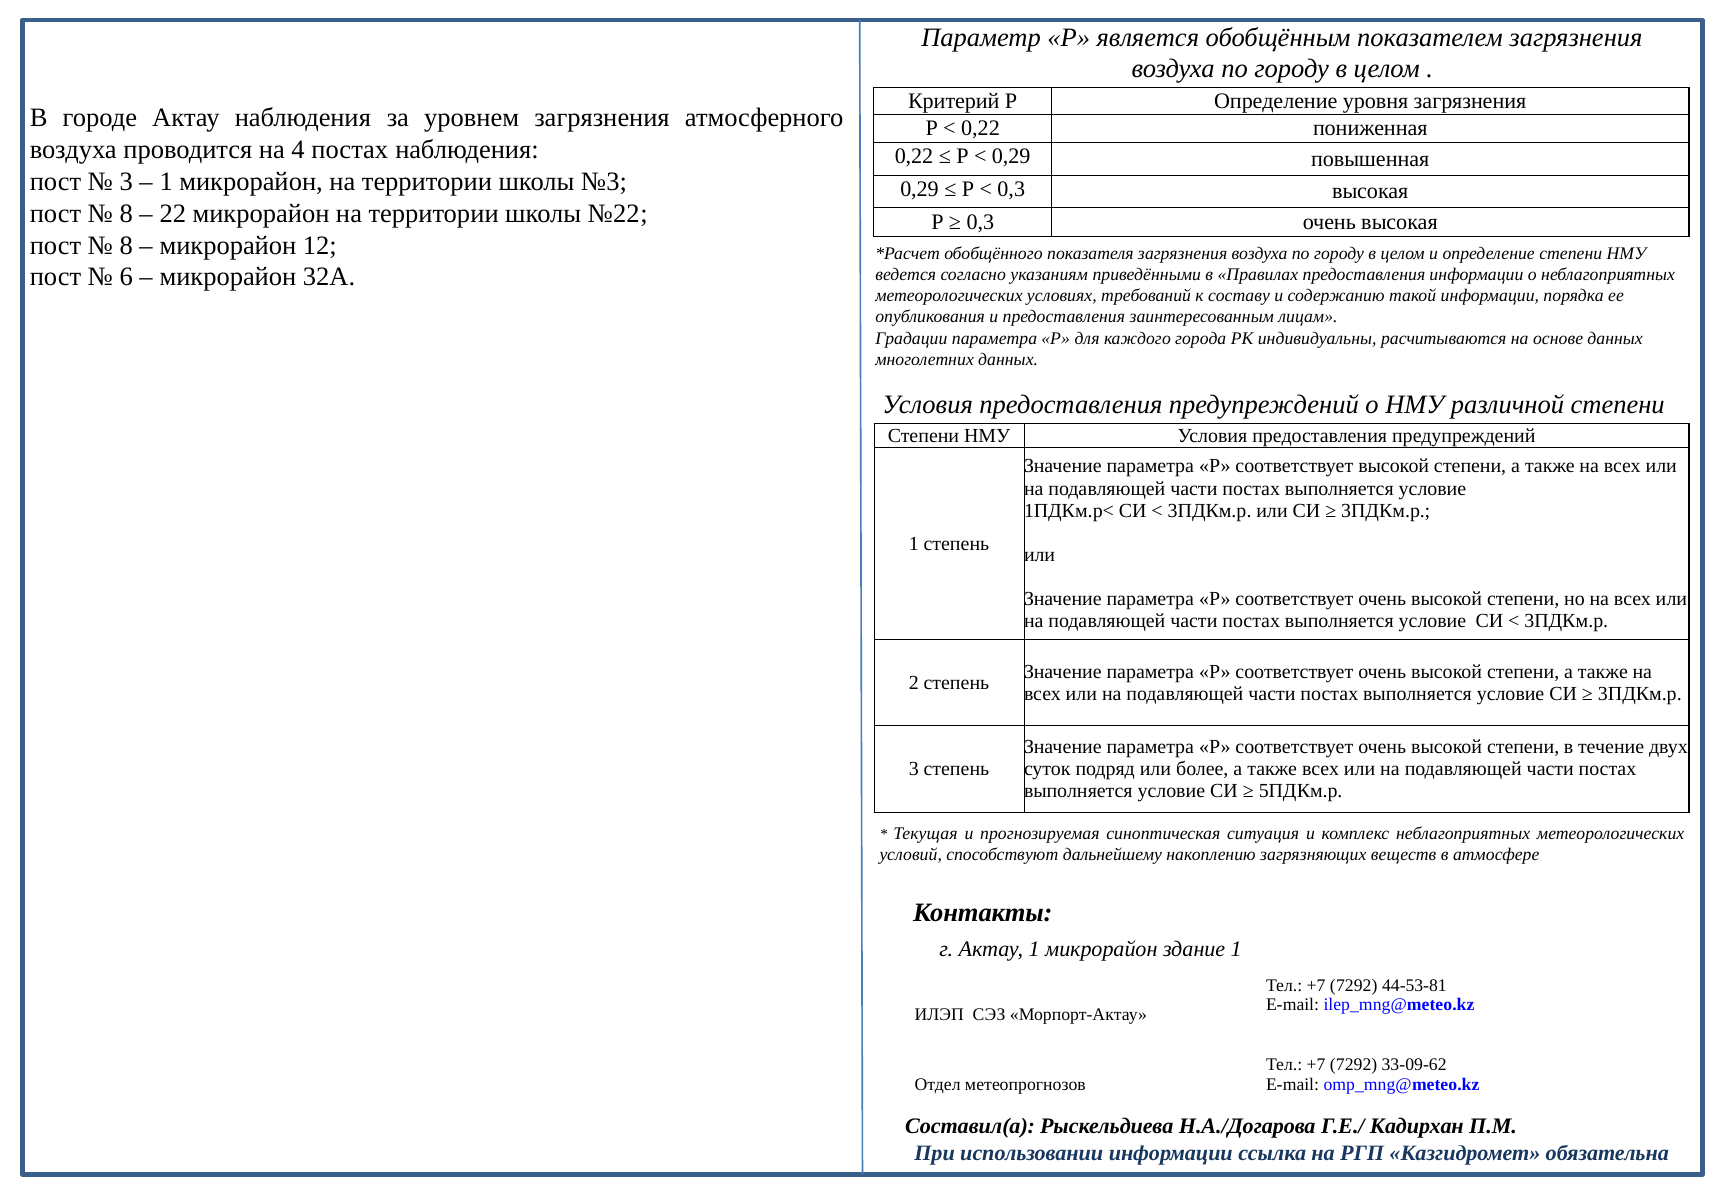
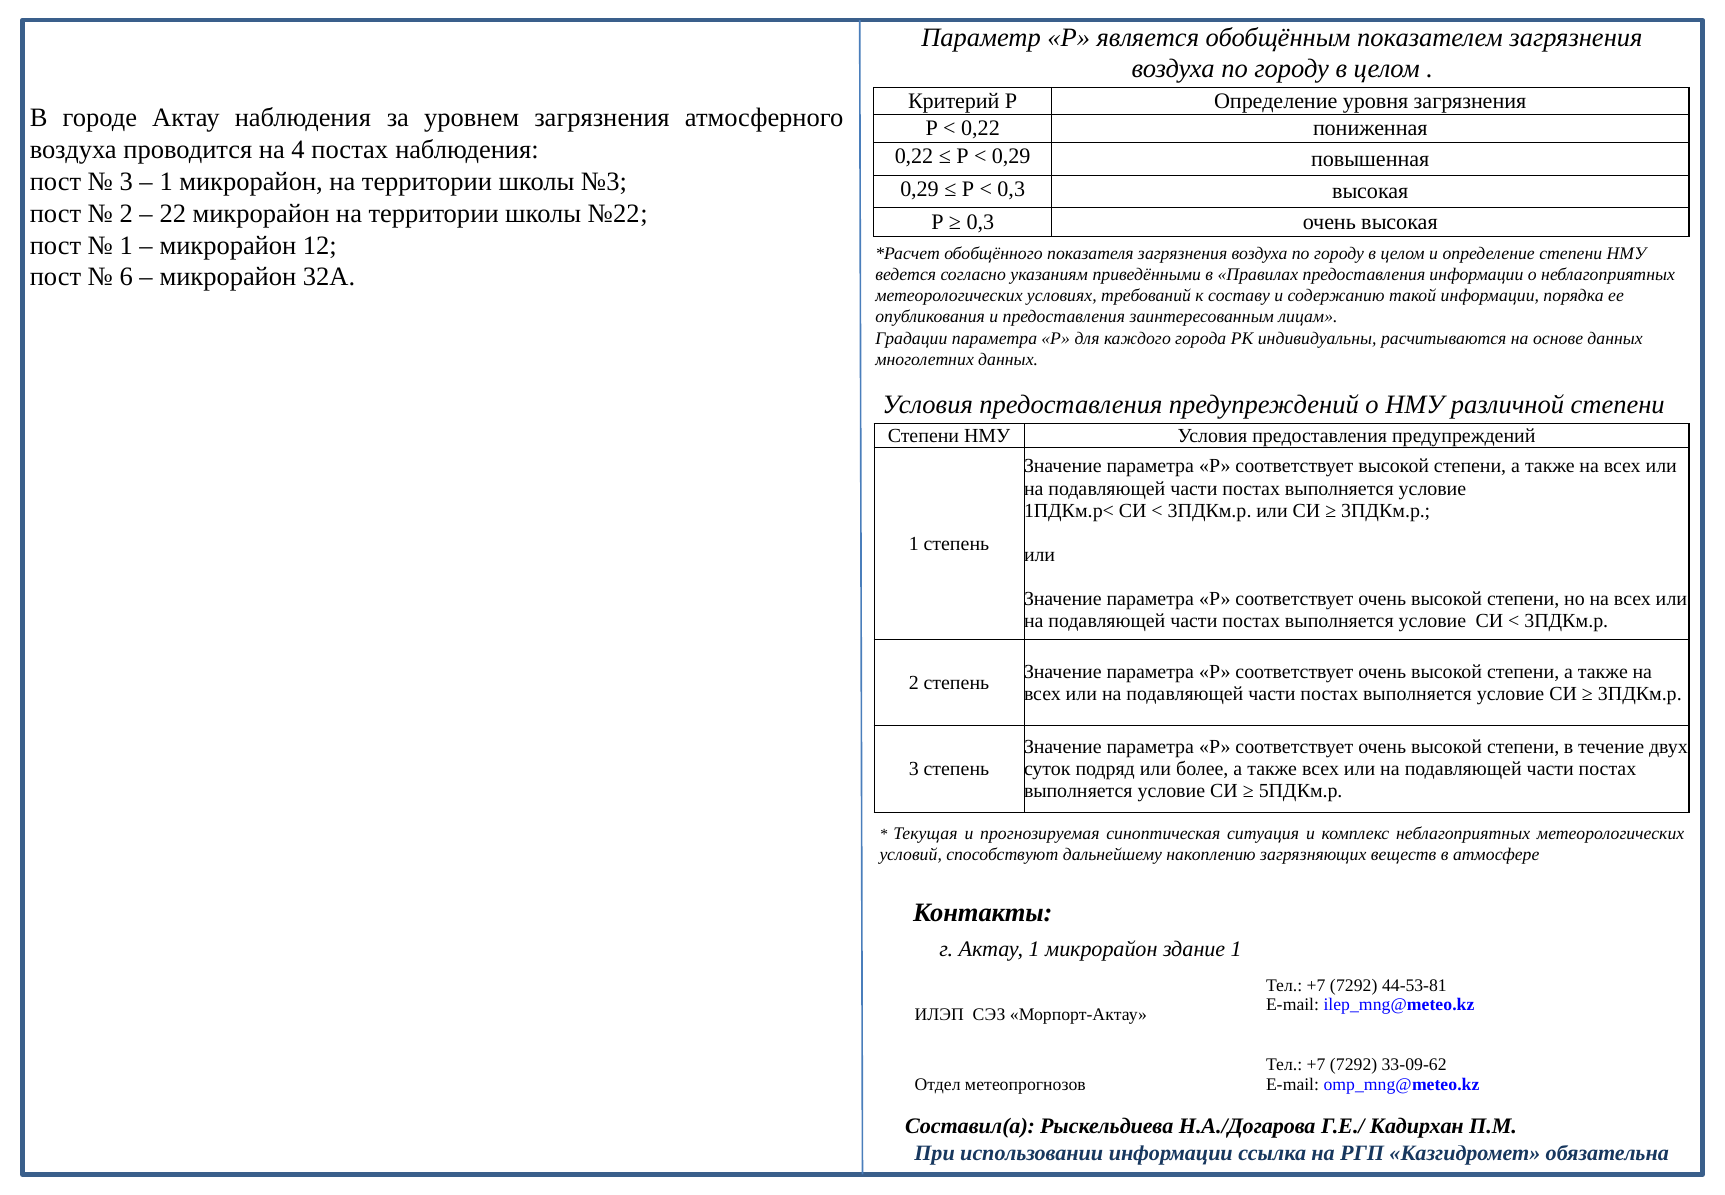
8 at (126, 213): 8 -> 2
8 at (126, 245): 8 -> 1
